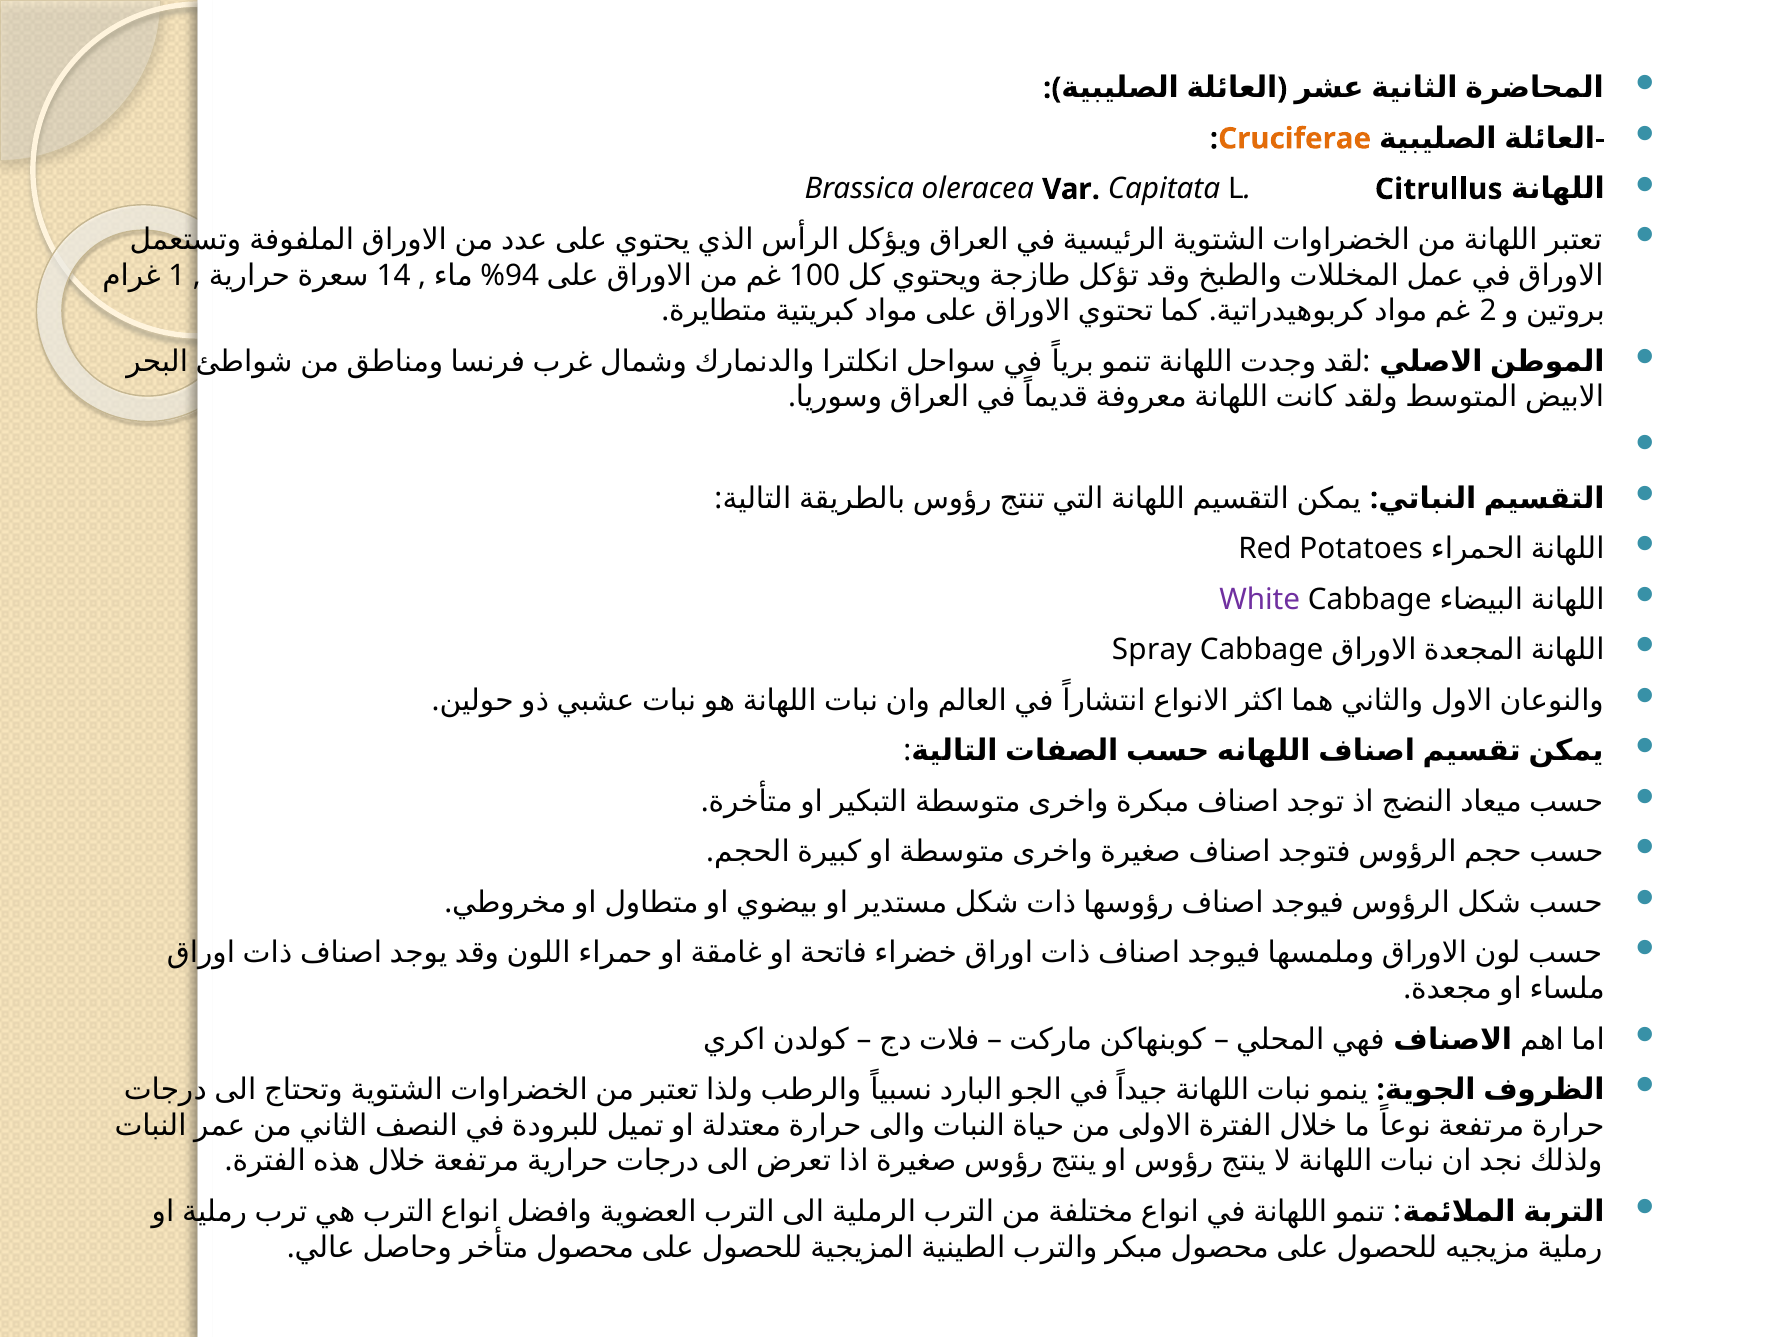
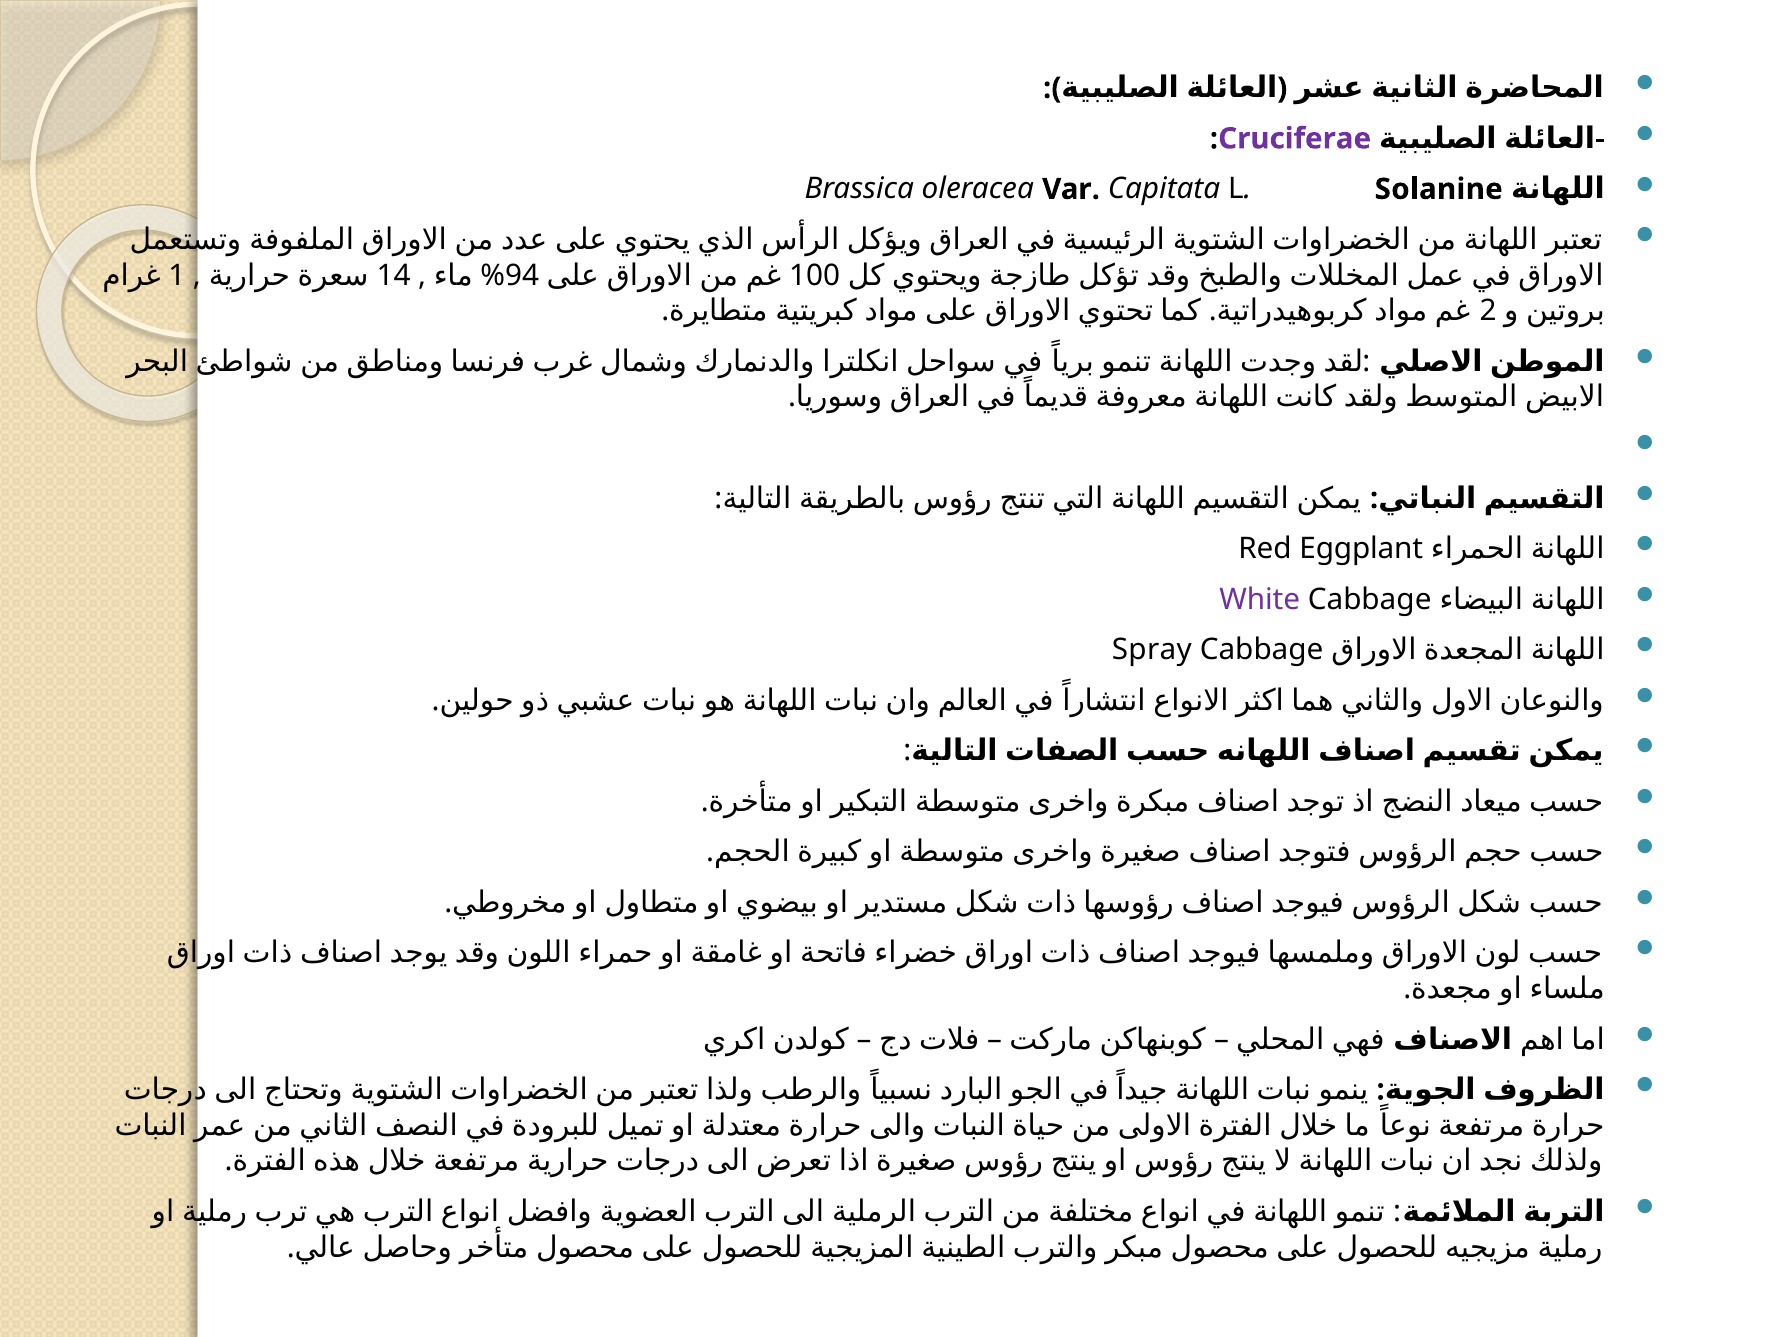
Cruciferae colour: orange -> purple
Citrullus: Citrullus -> Solanine
Potatoes: Potatoes -> Eggplant
